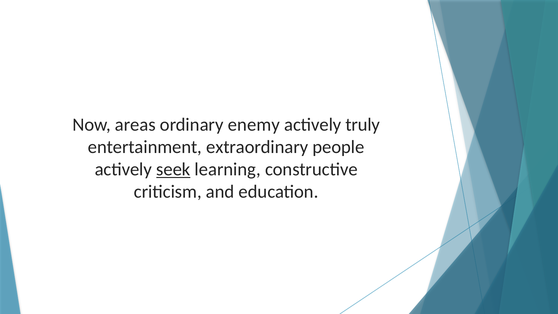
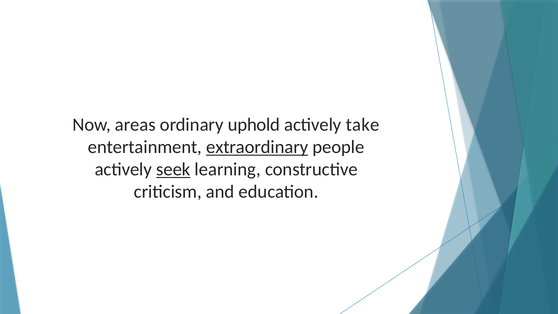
enemy: enemy -> uphold
truly: truly -> take
extraordinary underline: none -> present
